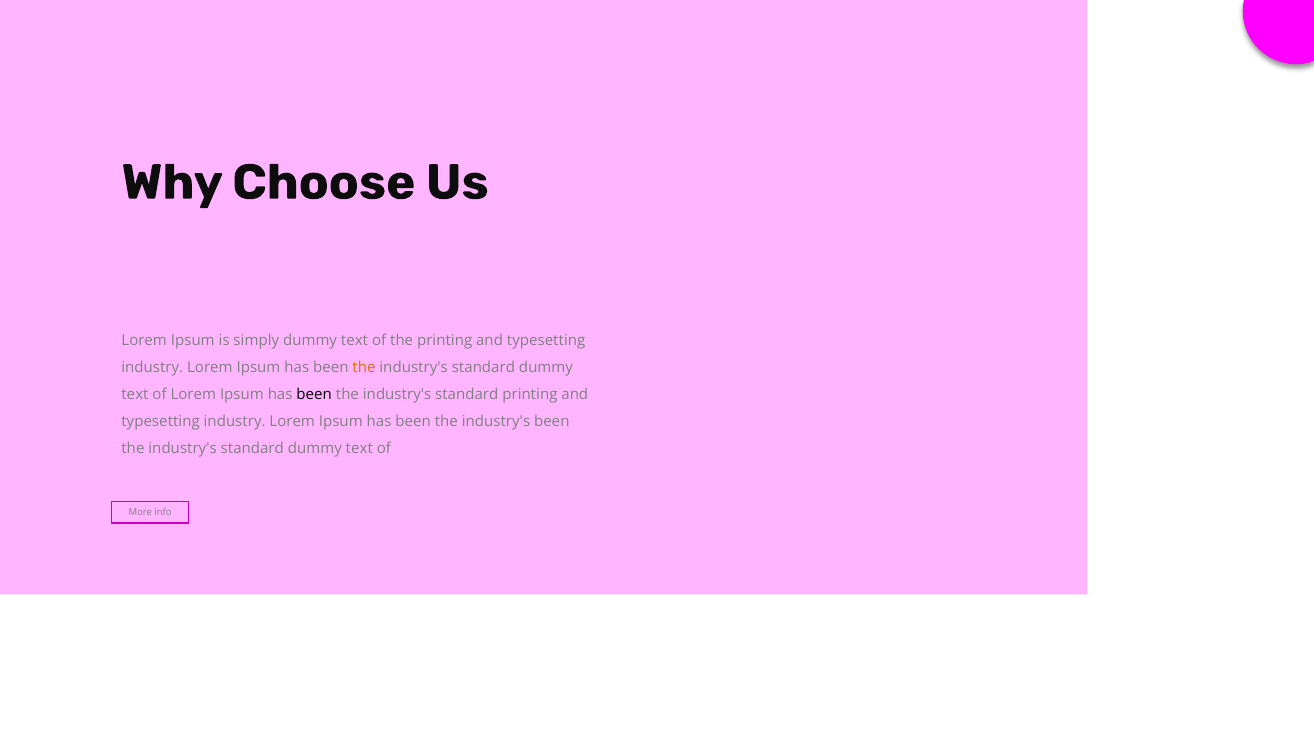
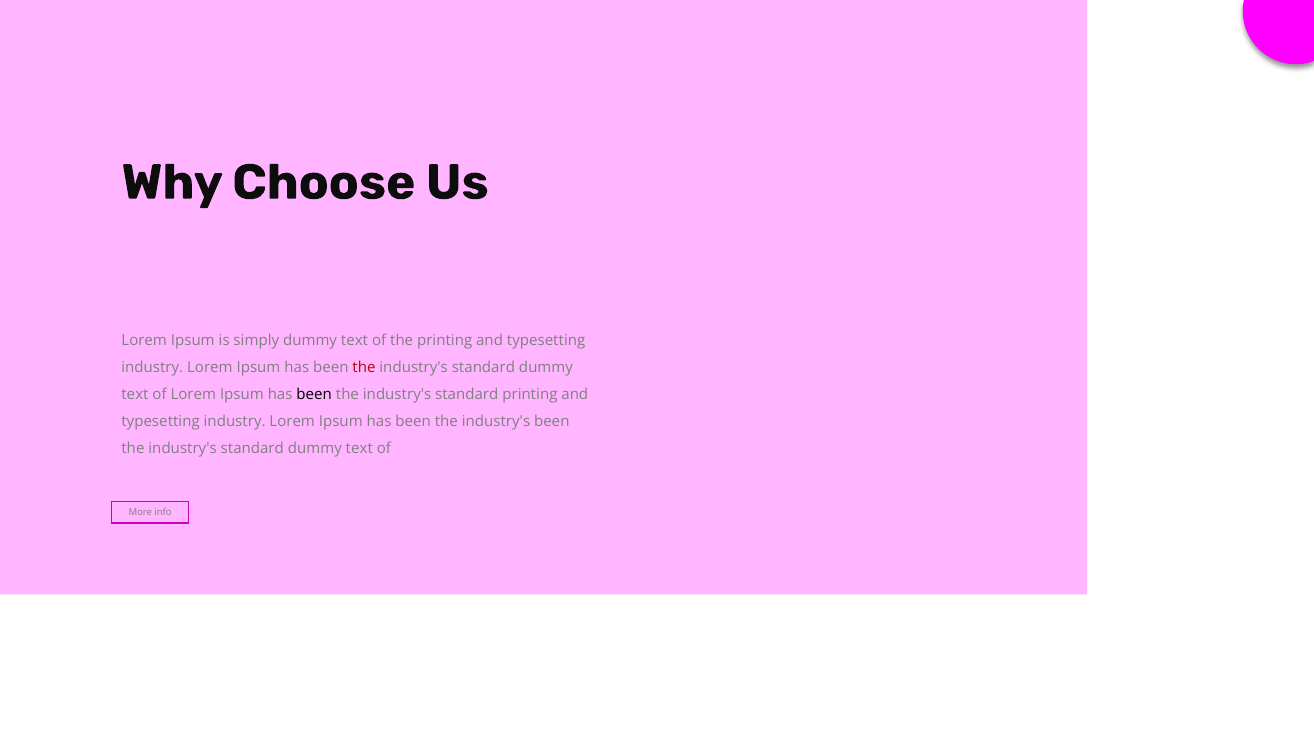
the at (364, 367) colour: orange -> red
